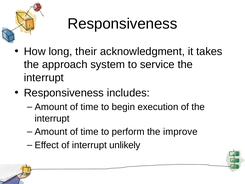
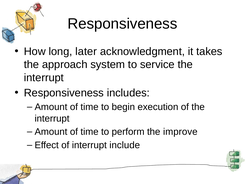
their: their -> later
unlikely: unlikely -> include
